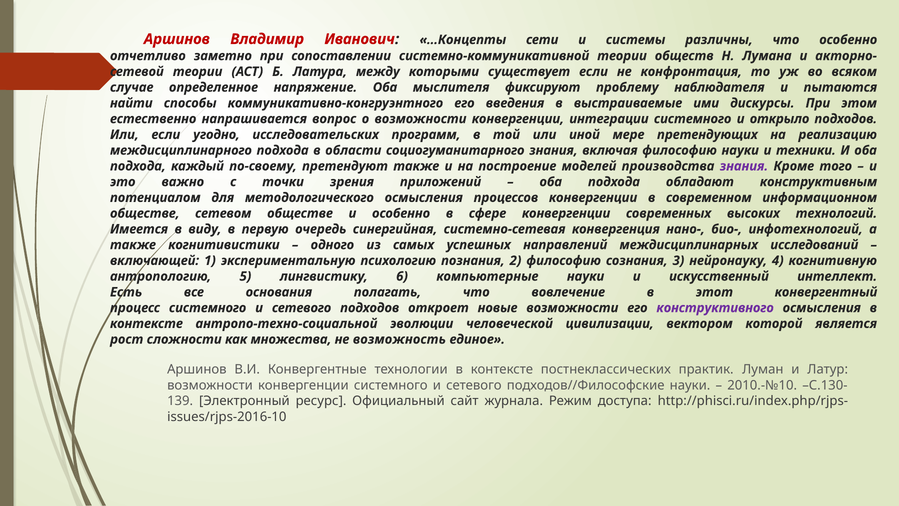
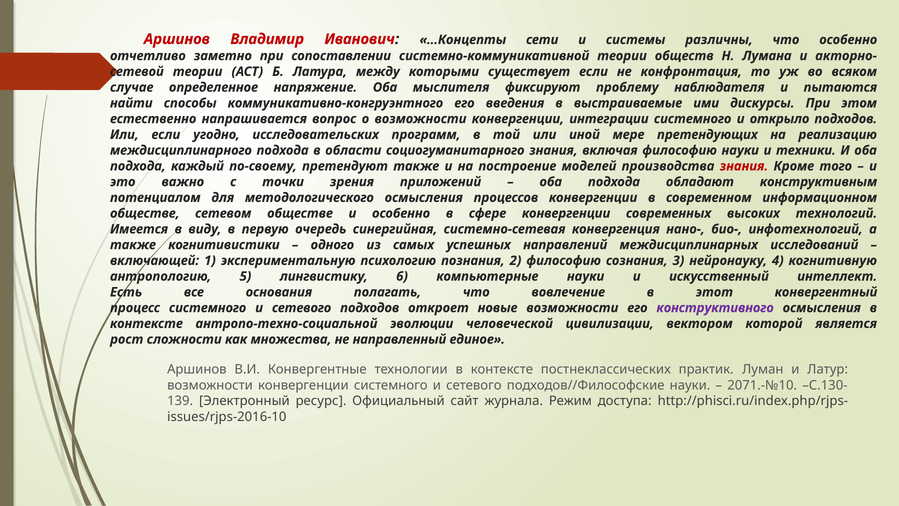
знания at (744, 166) colour: purple -> red
возможность: возможность -> направленный
2010.-№10: 2010.-№10 -> 2071.-№10
